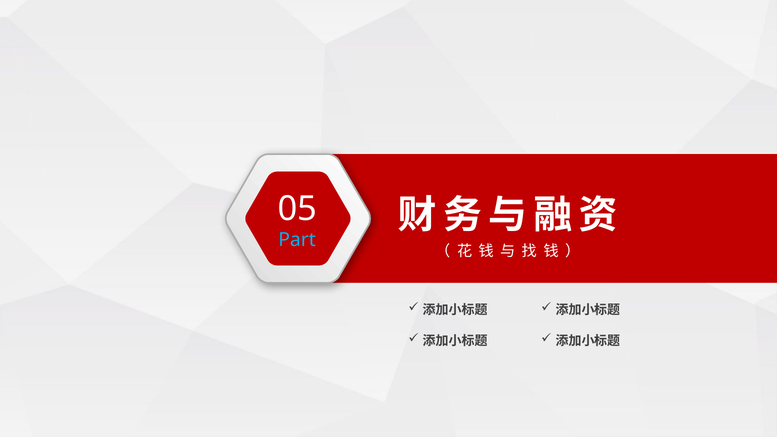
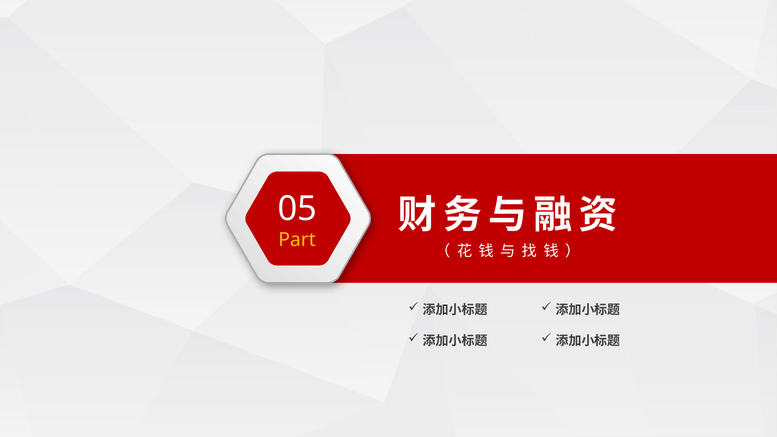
Part colour: light blue -> yellow
